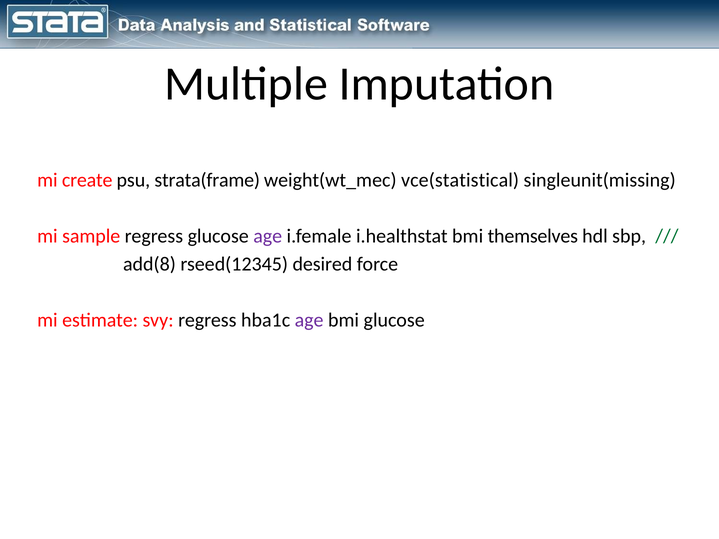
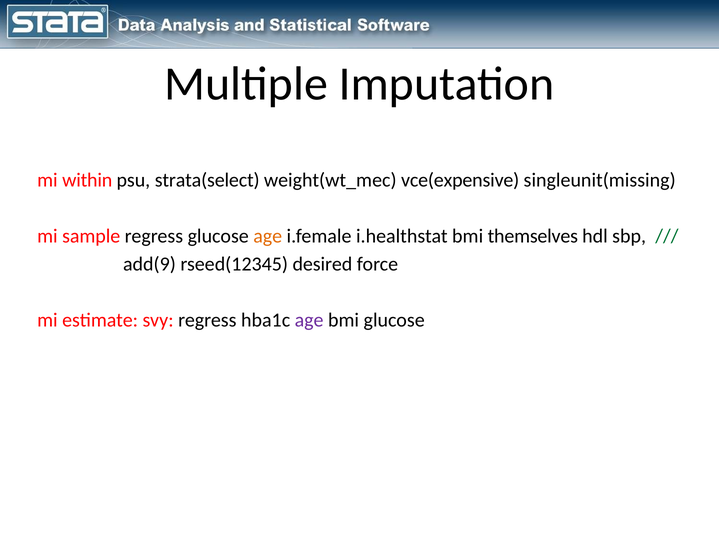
create: create -> within
strata(frame: strata(frame -> strata(select
vce(statistical: vce(statistical -> vce(expensive
age at (268, 236) colour: purple -> orange
add(8: add(8 -> add(9
